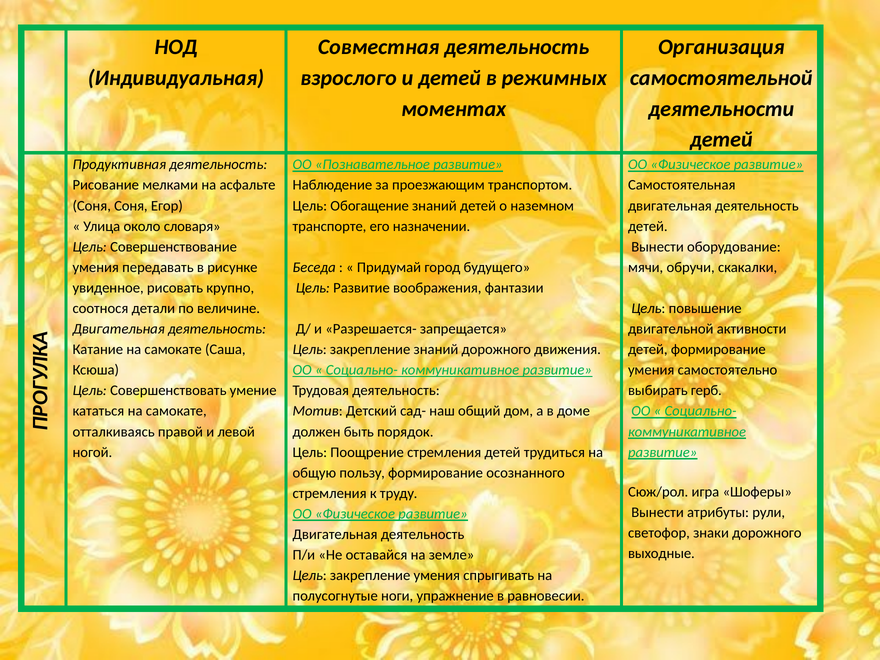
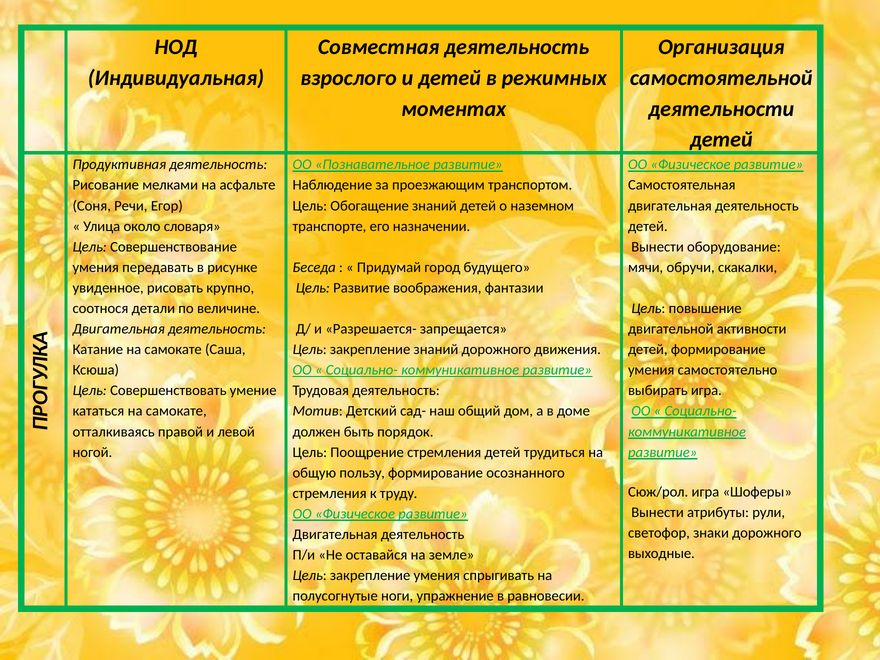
Соня Соня: Соня -> Речи
выбирать герб: герб -> игра
